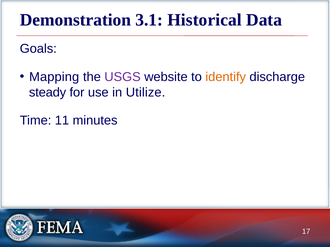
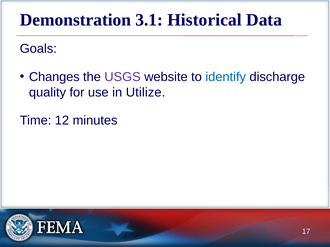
Mapping: Mapping -> Changes
identify colour: orange -> blue
steady: steady -> quality
11: 11 -> 12
